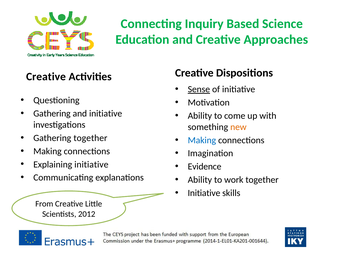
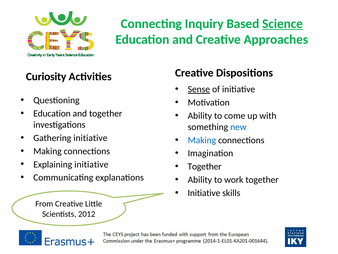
Science underline: none -> present
Creative at (46, 76): Creative -> Curiosity
Gathering at (52, 113): Gathering -> Education
and initiative: initiative -> together
new colour: orange -> blue
Gathering together: together -> initiative
Evidence at (205, 166): Evidence -> Together
